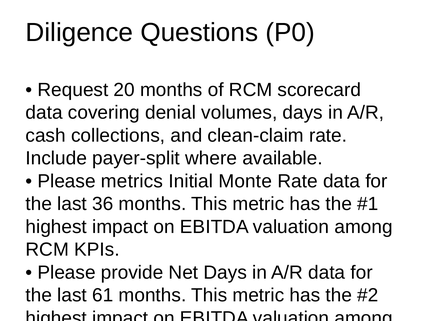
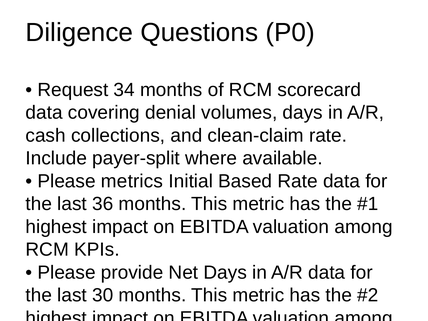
20: 20 -> 34
Monte: Monte -> Based
61: 61 -> 30
